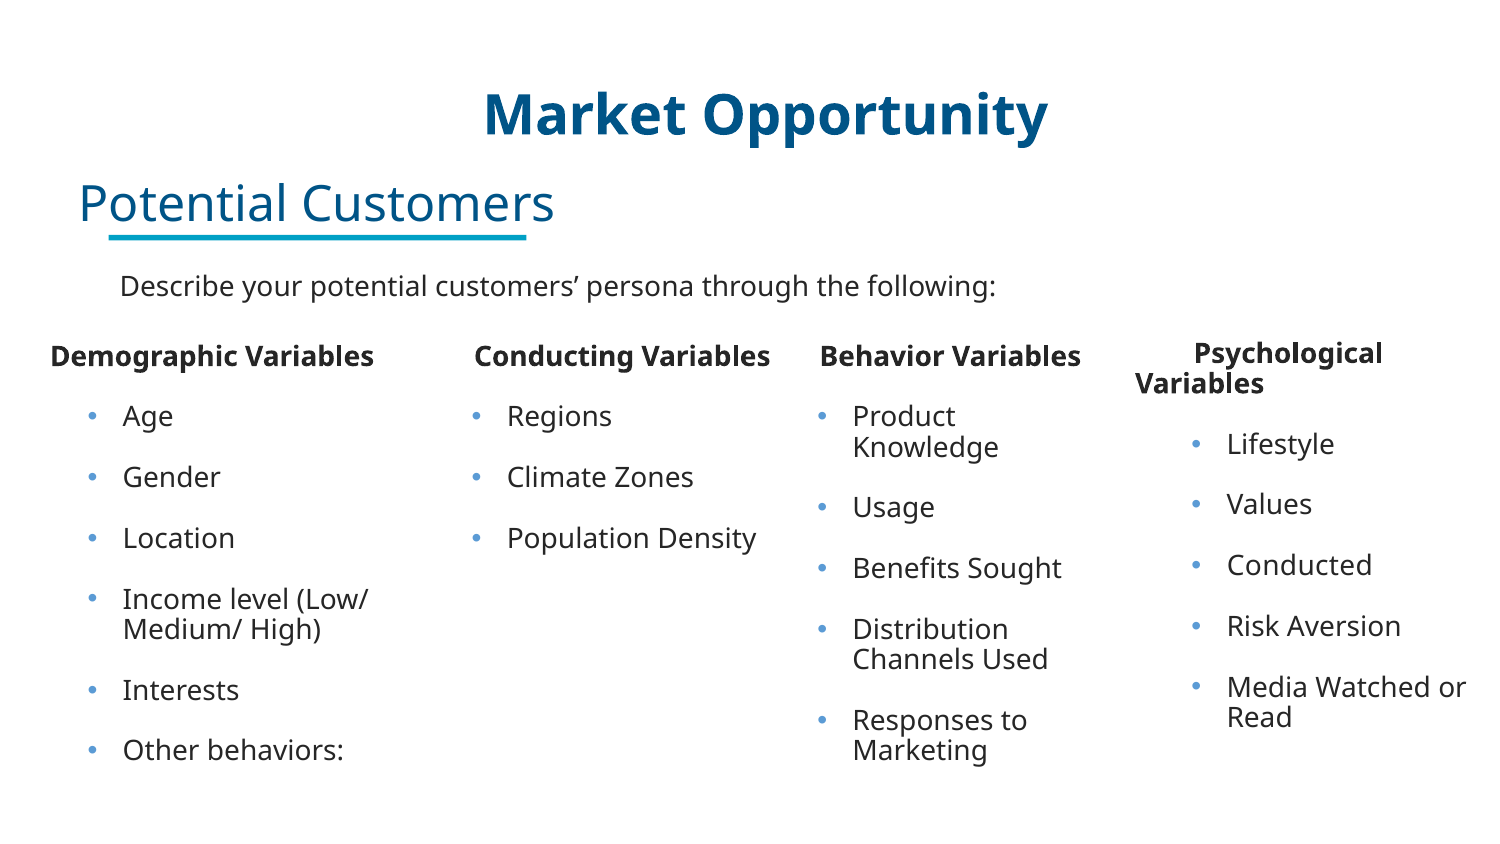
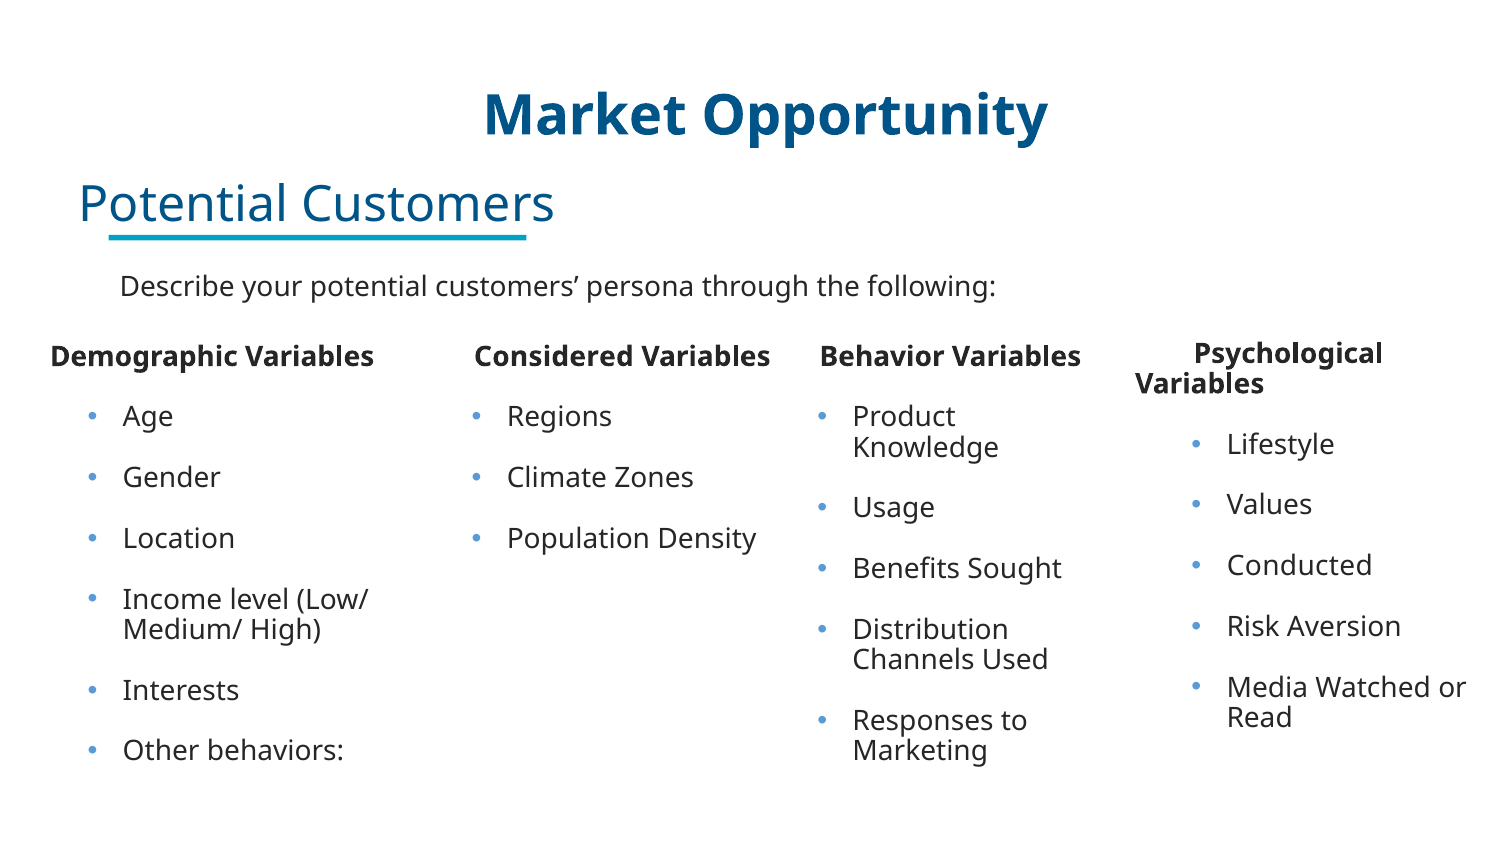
Conducting: Conducting -> Considered
